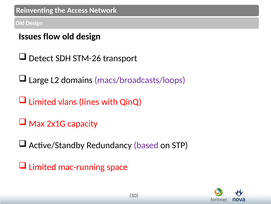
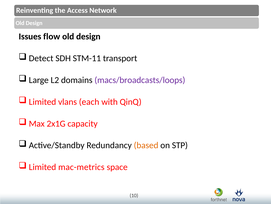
STM-26: STM-26 -> STM-11
lines: lines -> each
based colour: purple -> orange
mac-running: mac-running -> mac-metrics
